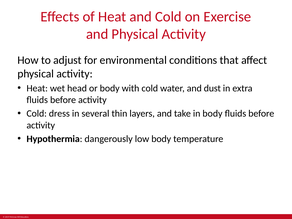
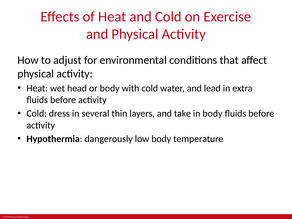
dust: dust -> lead
